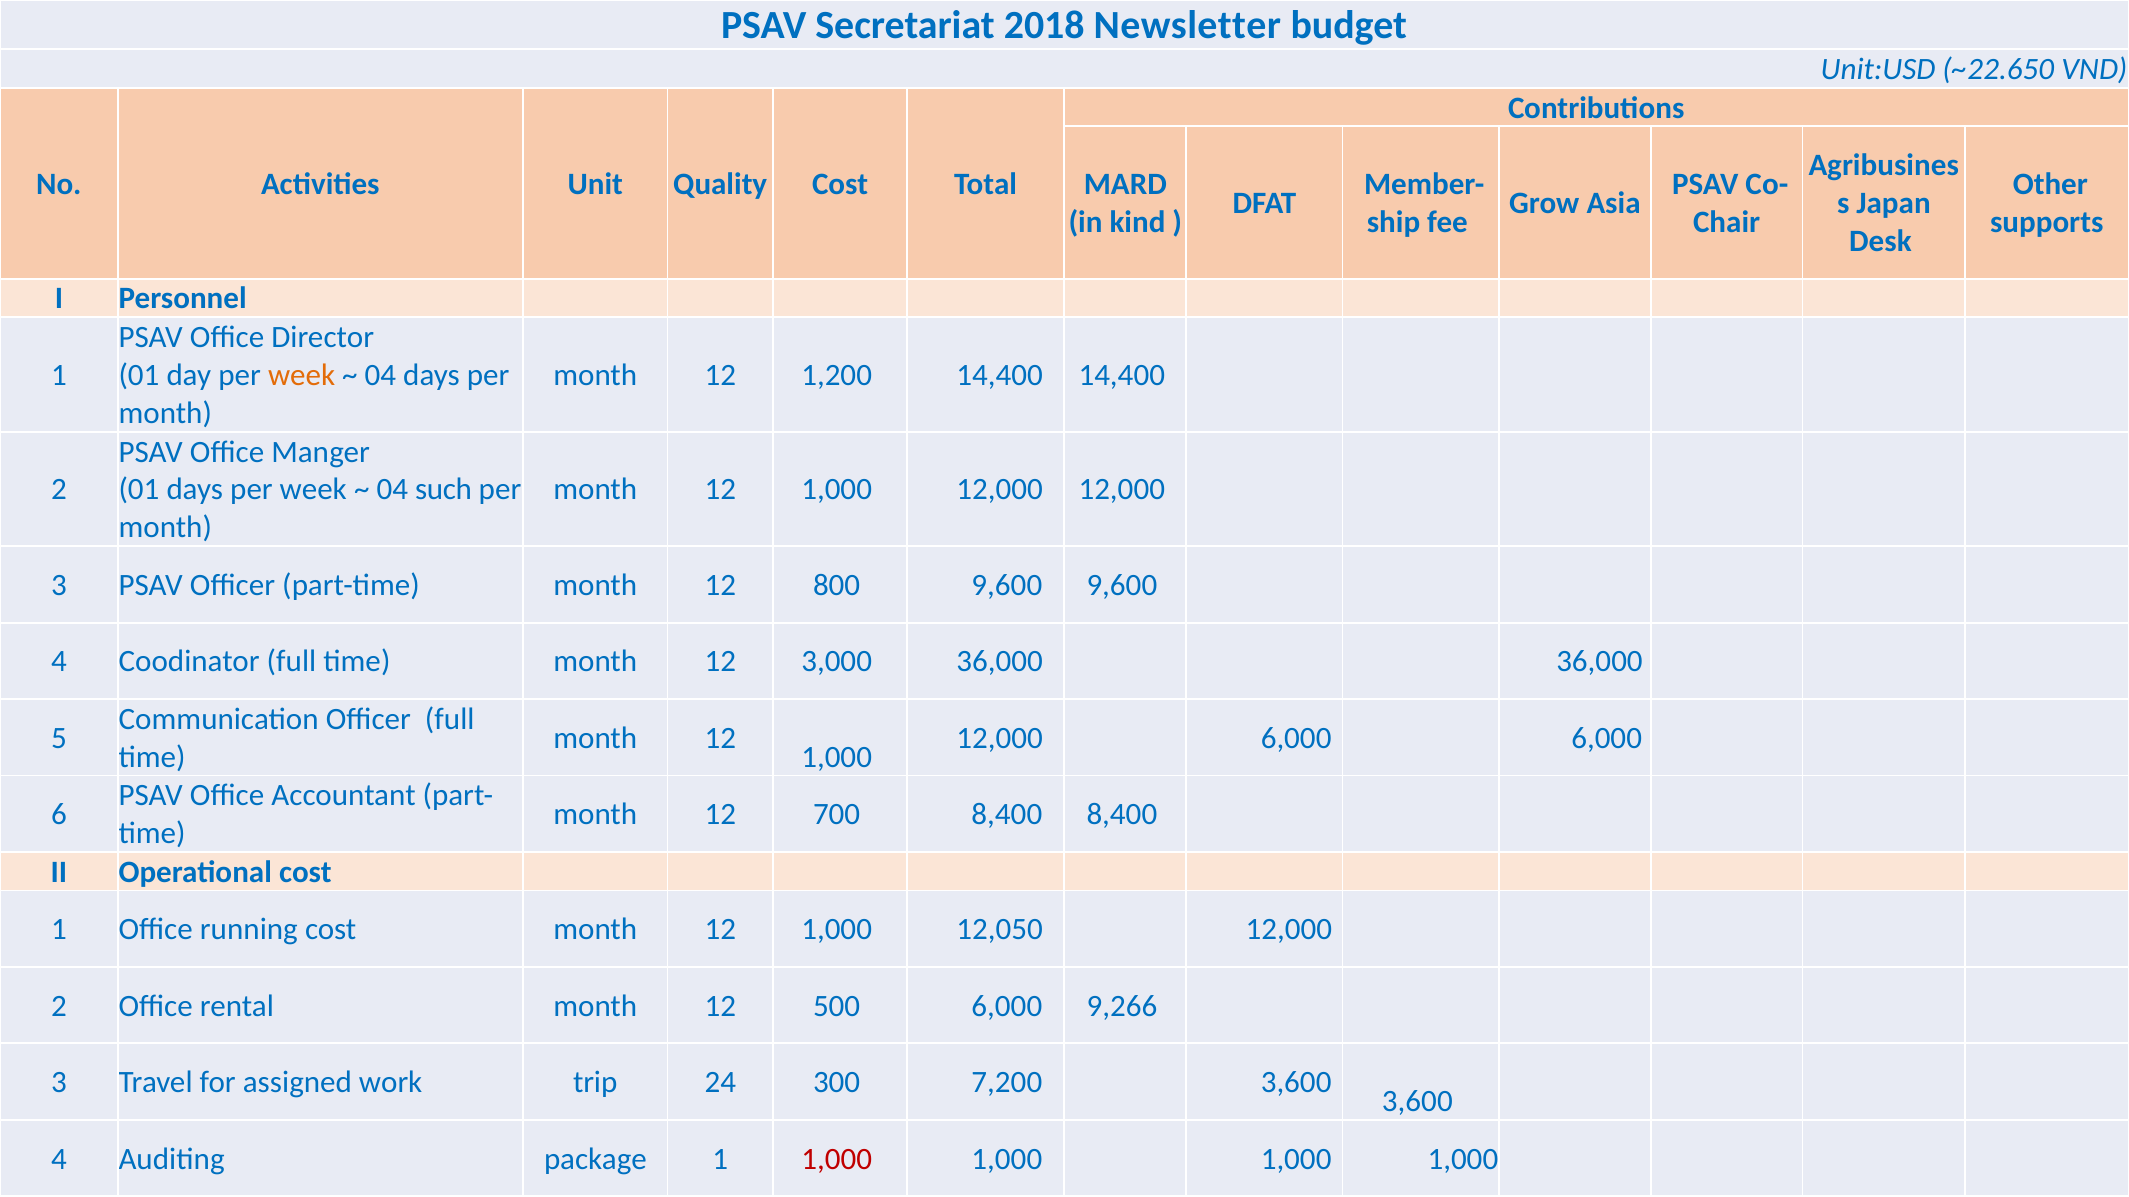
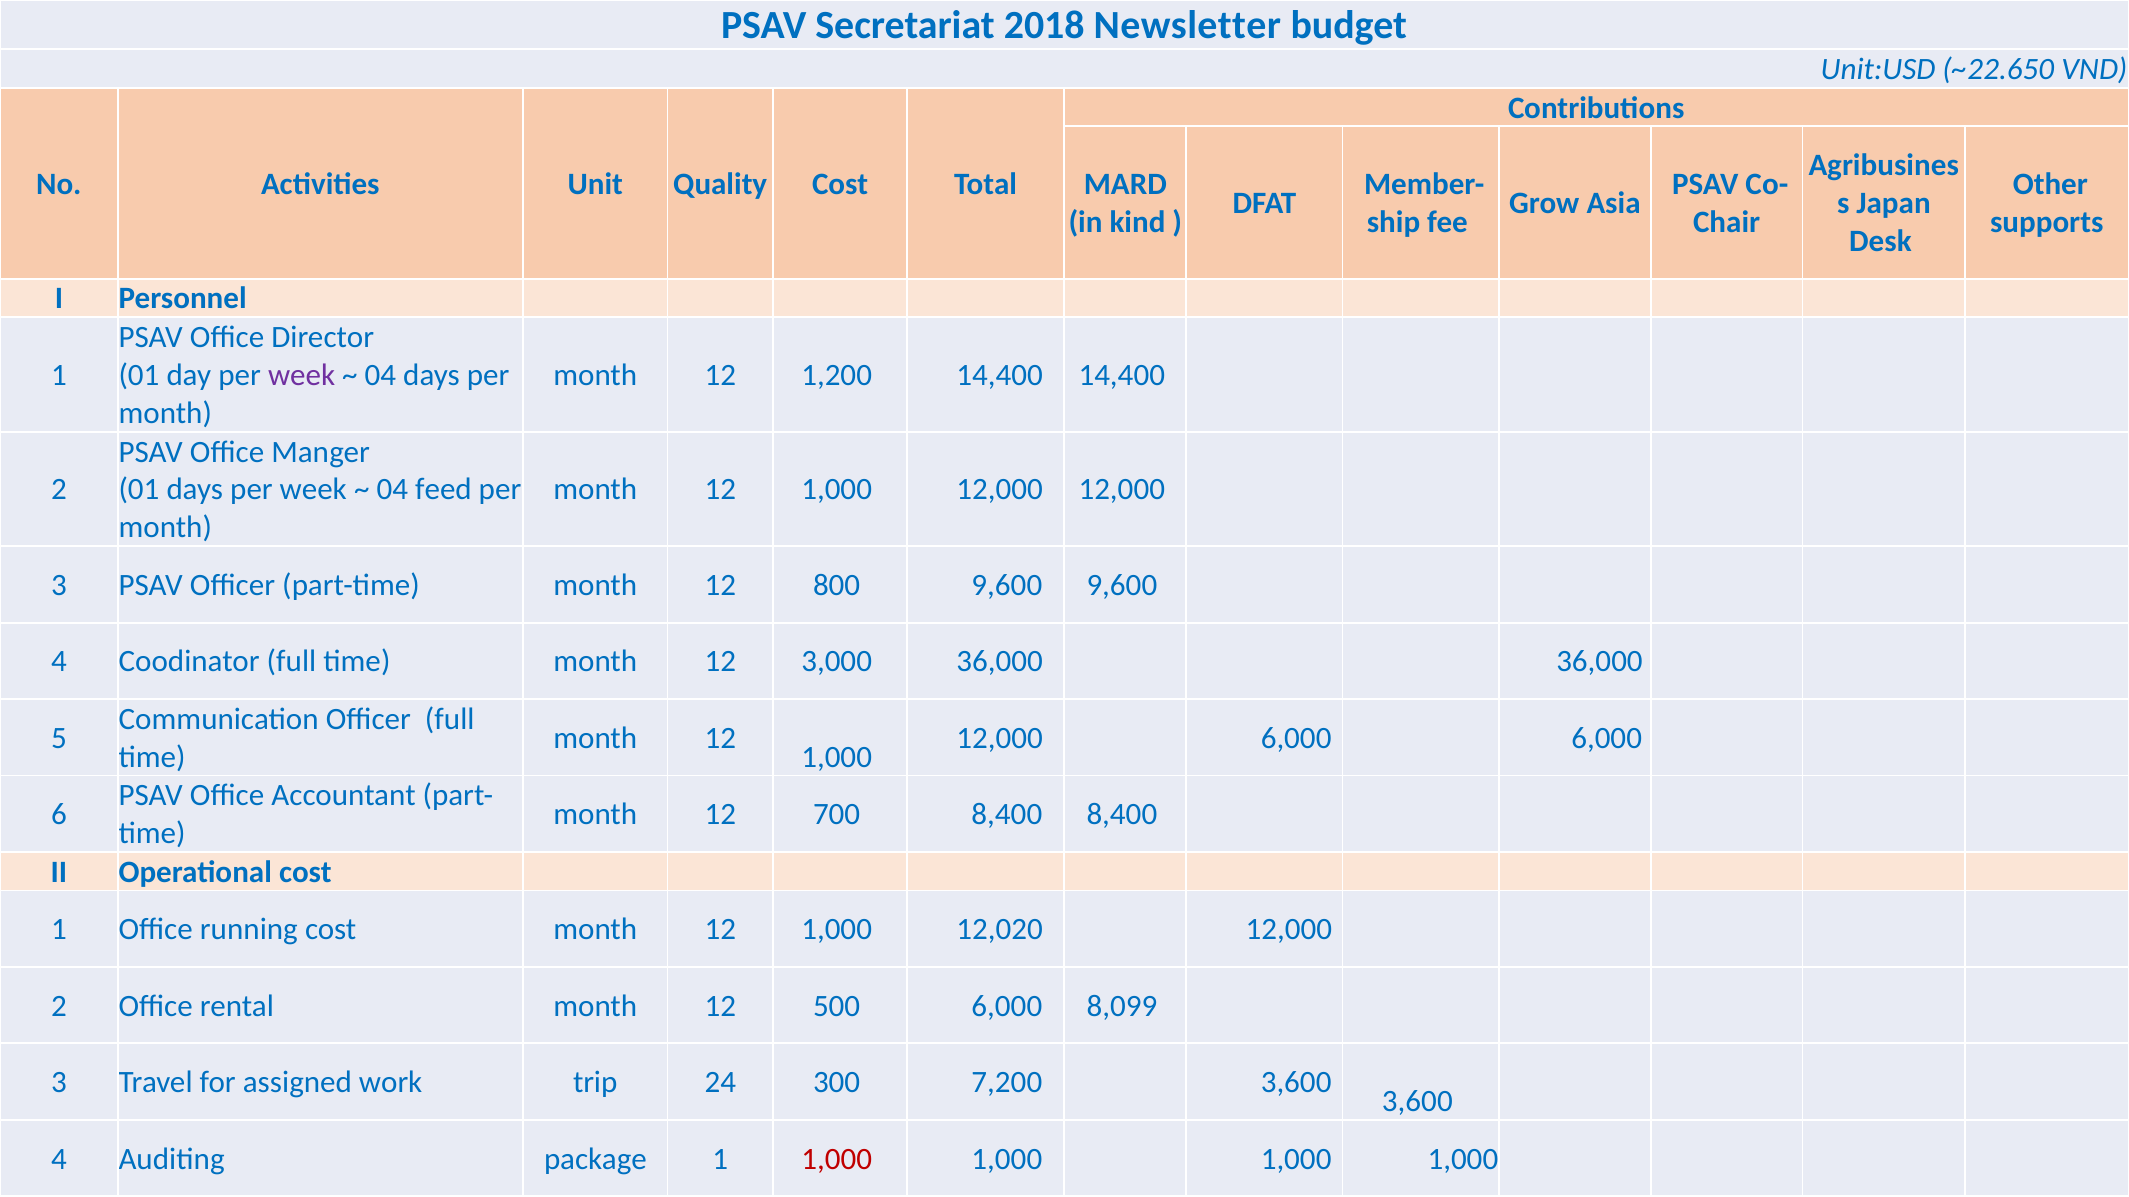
week at (302, 375) colour: orange -> purple
such: such -> feed
12,050: 12,050 -> 12,020
9,266: 9,266 -> 8,099
